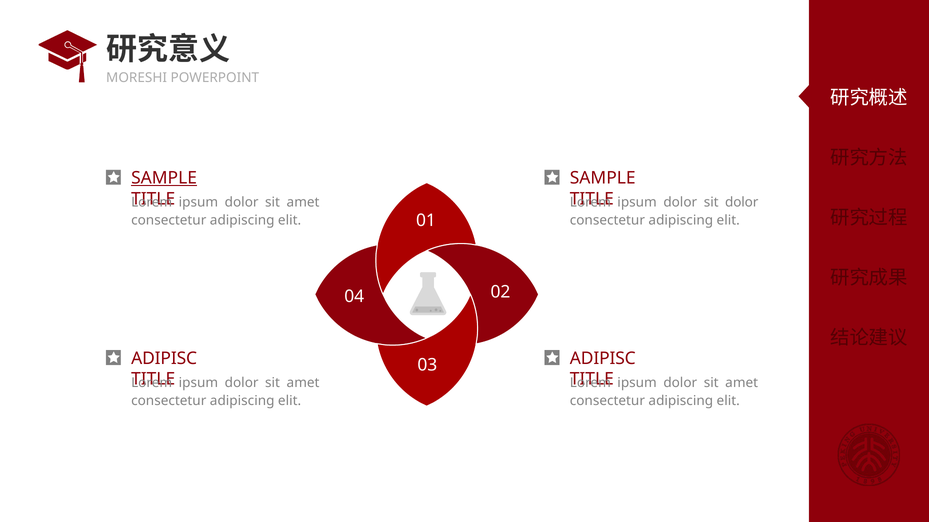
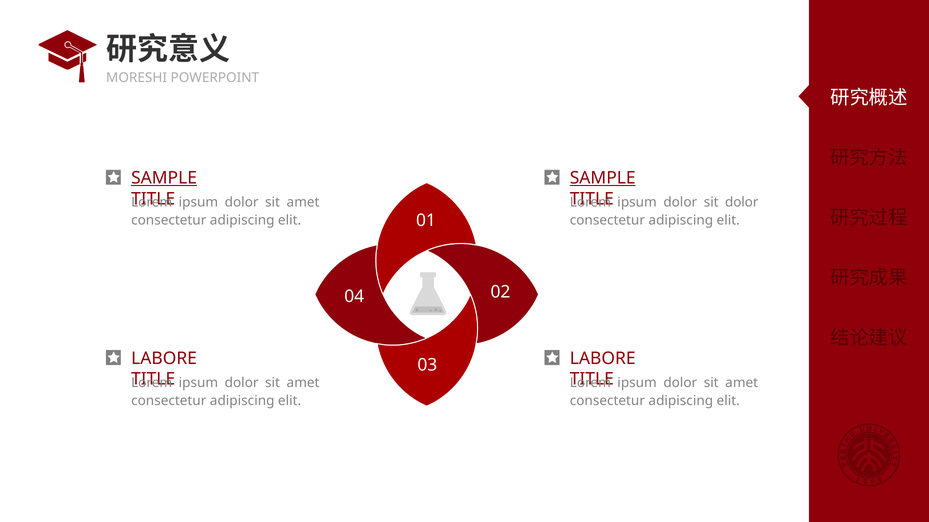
SAMPLE at (603, 178) underline: none -> present
ADIPISC at (164, 359): ADIPISC -> LABORE
ADIPISC at (603, 359): ADIPISC -> LABORE
